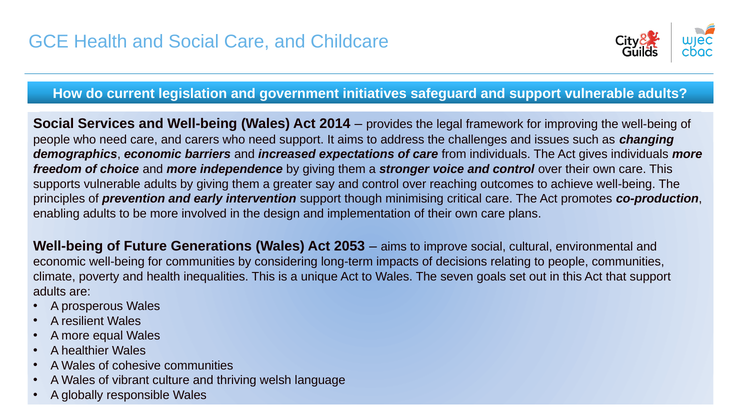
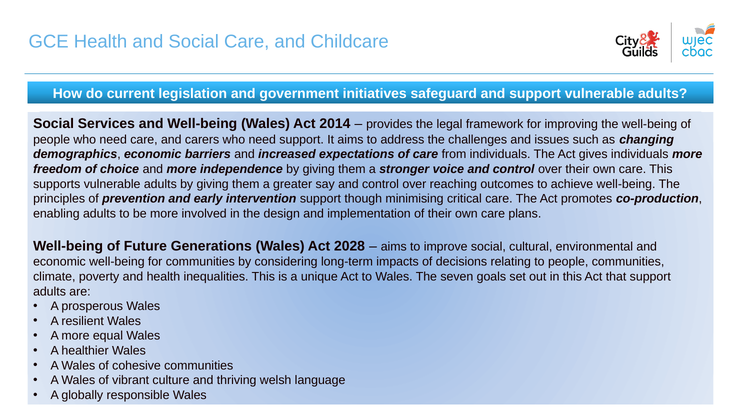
2053: 2053 -> 2028
